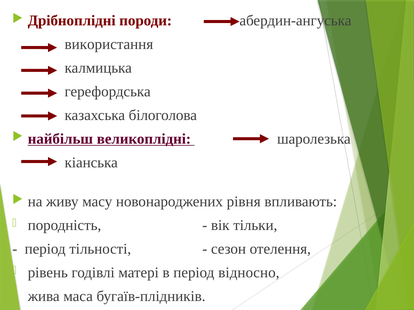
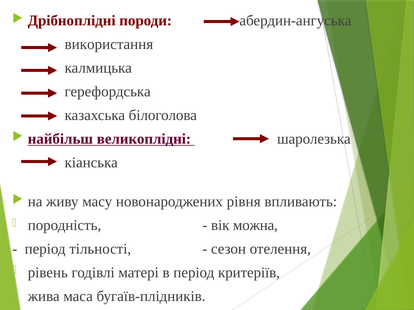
тільки: тільки -> можна
відносно: відносно -> критеріїв
